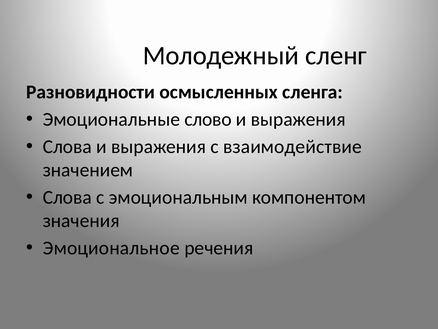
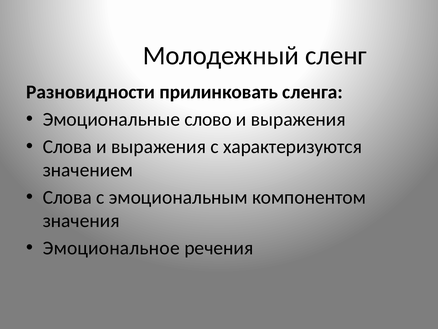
осмысленных: осмысленных -> прилинковать
взаимодействие: взаимодействие -> характеризуются
